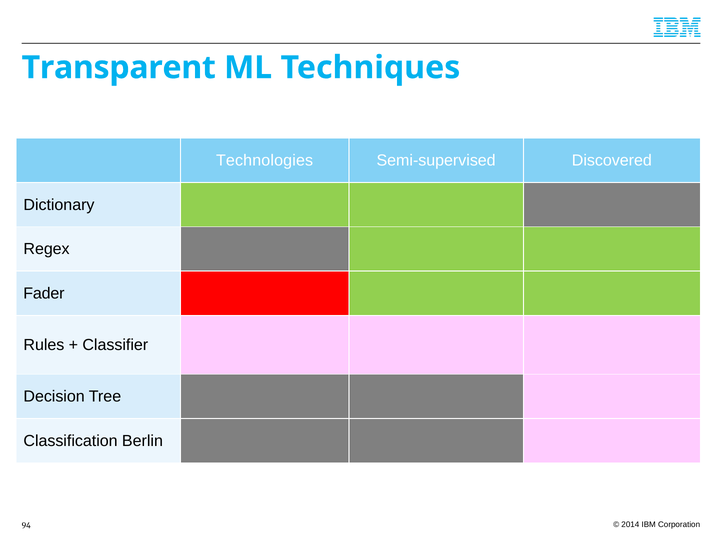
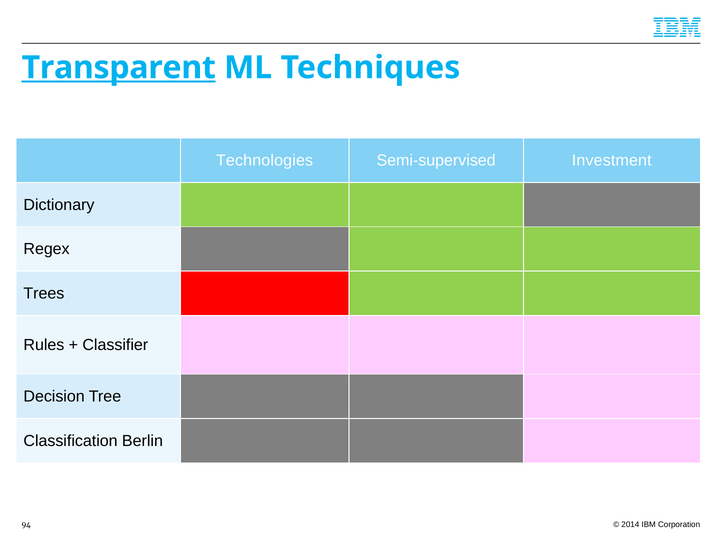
Transparent underline: none -> present
Discovered: Discovered -> Investment
Fader: Fader -> Trees
